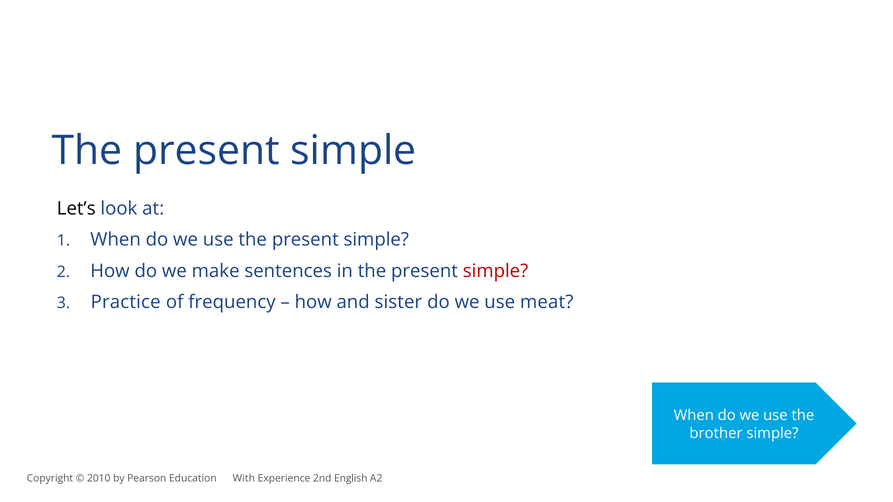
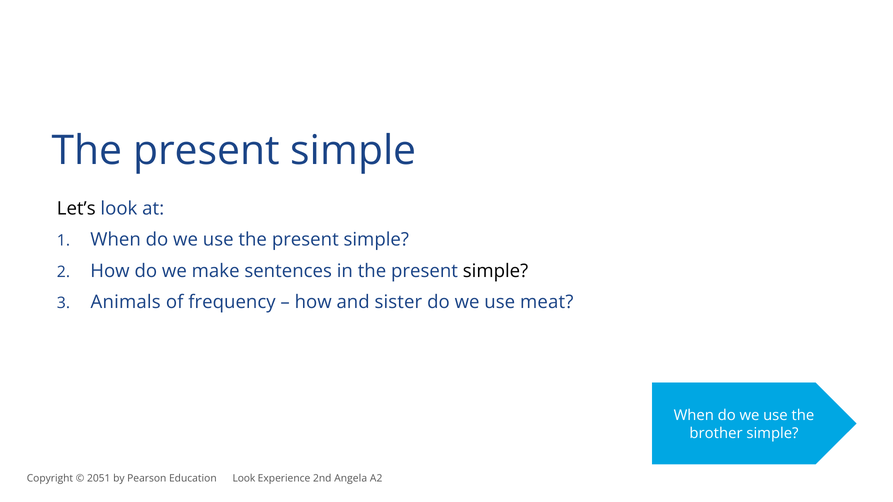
simple at (496, 271) colour: red -> black
Practice: Practice -> Animals
2010: 2010 -> 2051
Education With: With -> Look
English: English -> Angela
